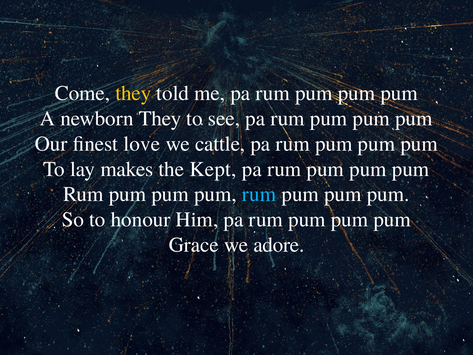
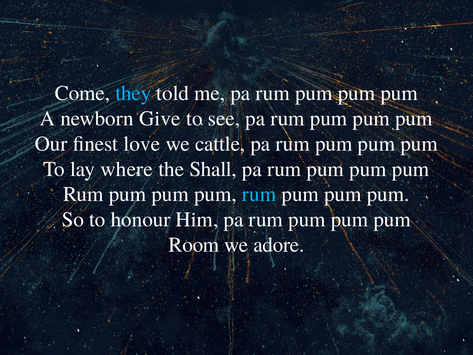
they at (133, 93) colour: yellow -> light blue
newborn They: They -> Give
makes: makes -> where
Kept: Kept -> Shall
Grace: Grace -> Room
